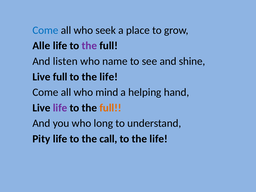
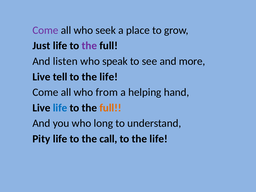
Come at (45, 30) colour: blue -> purple
Alle: Alle -> Just
name: name -> speak
shine: shine -> more
Live full: full -> tell
mind: mind -> from
life at (60, 108) colour: purple -> blue
